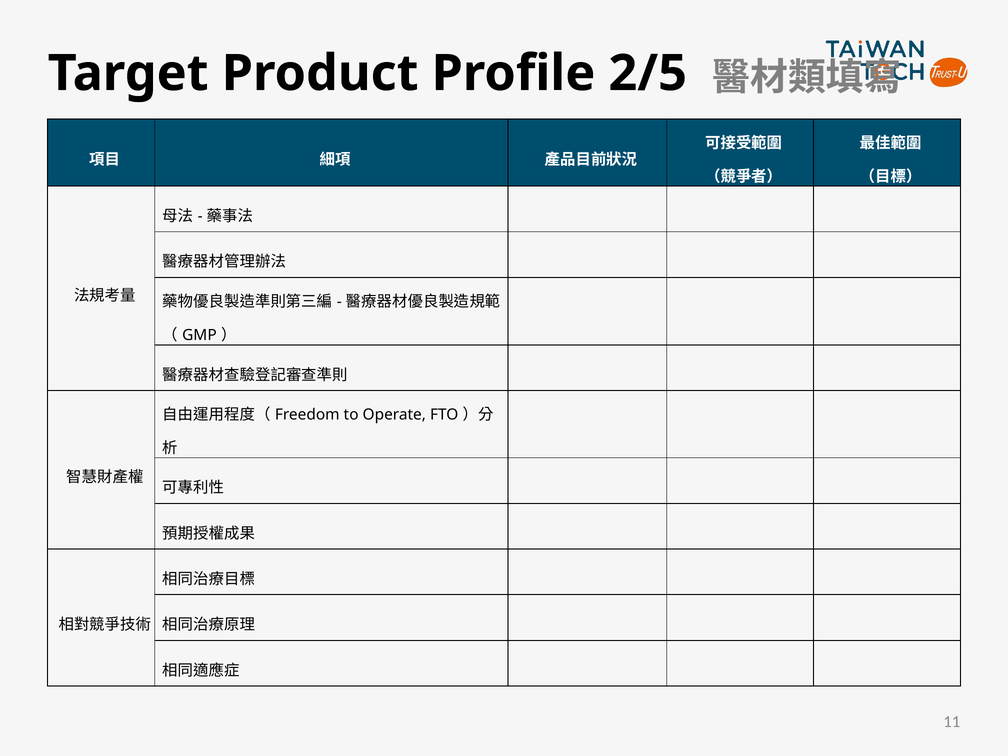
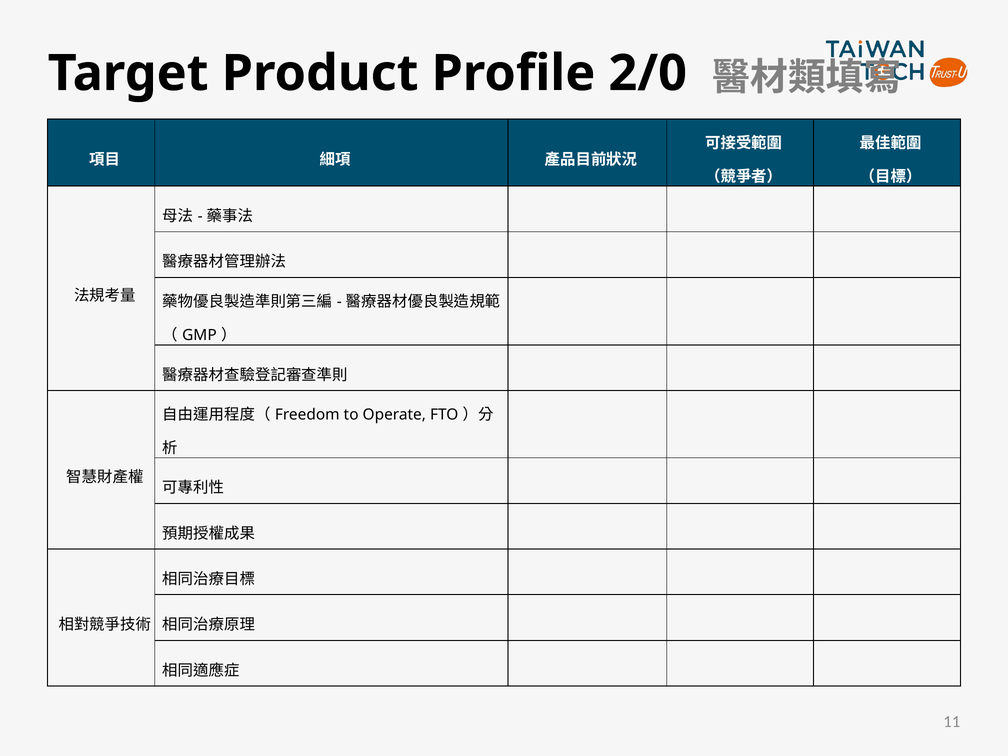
2/5: 2/5 -> 2/0
